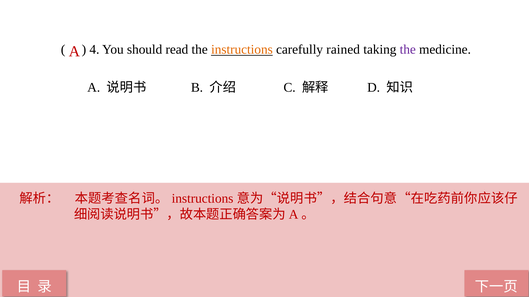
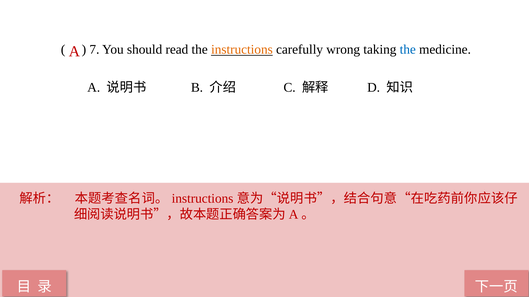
4: 4 -> 7
rained: rained -> wrong
the at (408, 49) colour: purple -> blue
